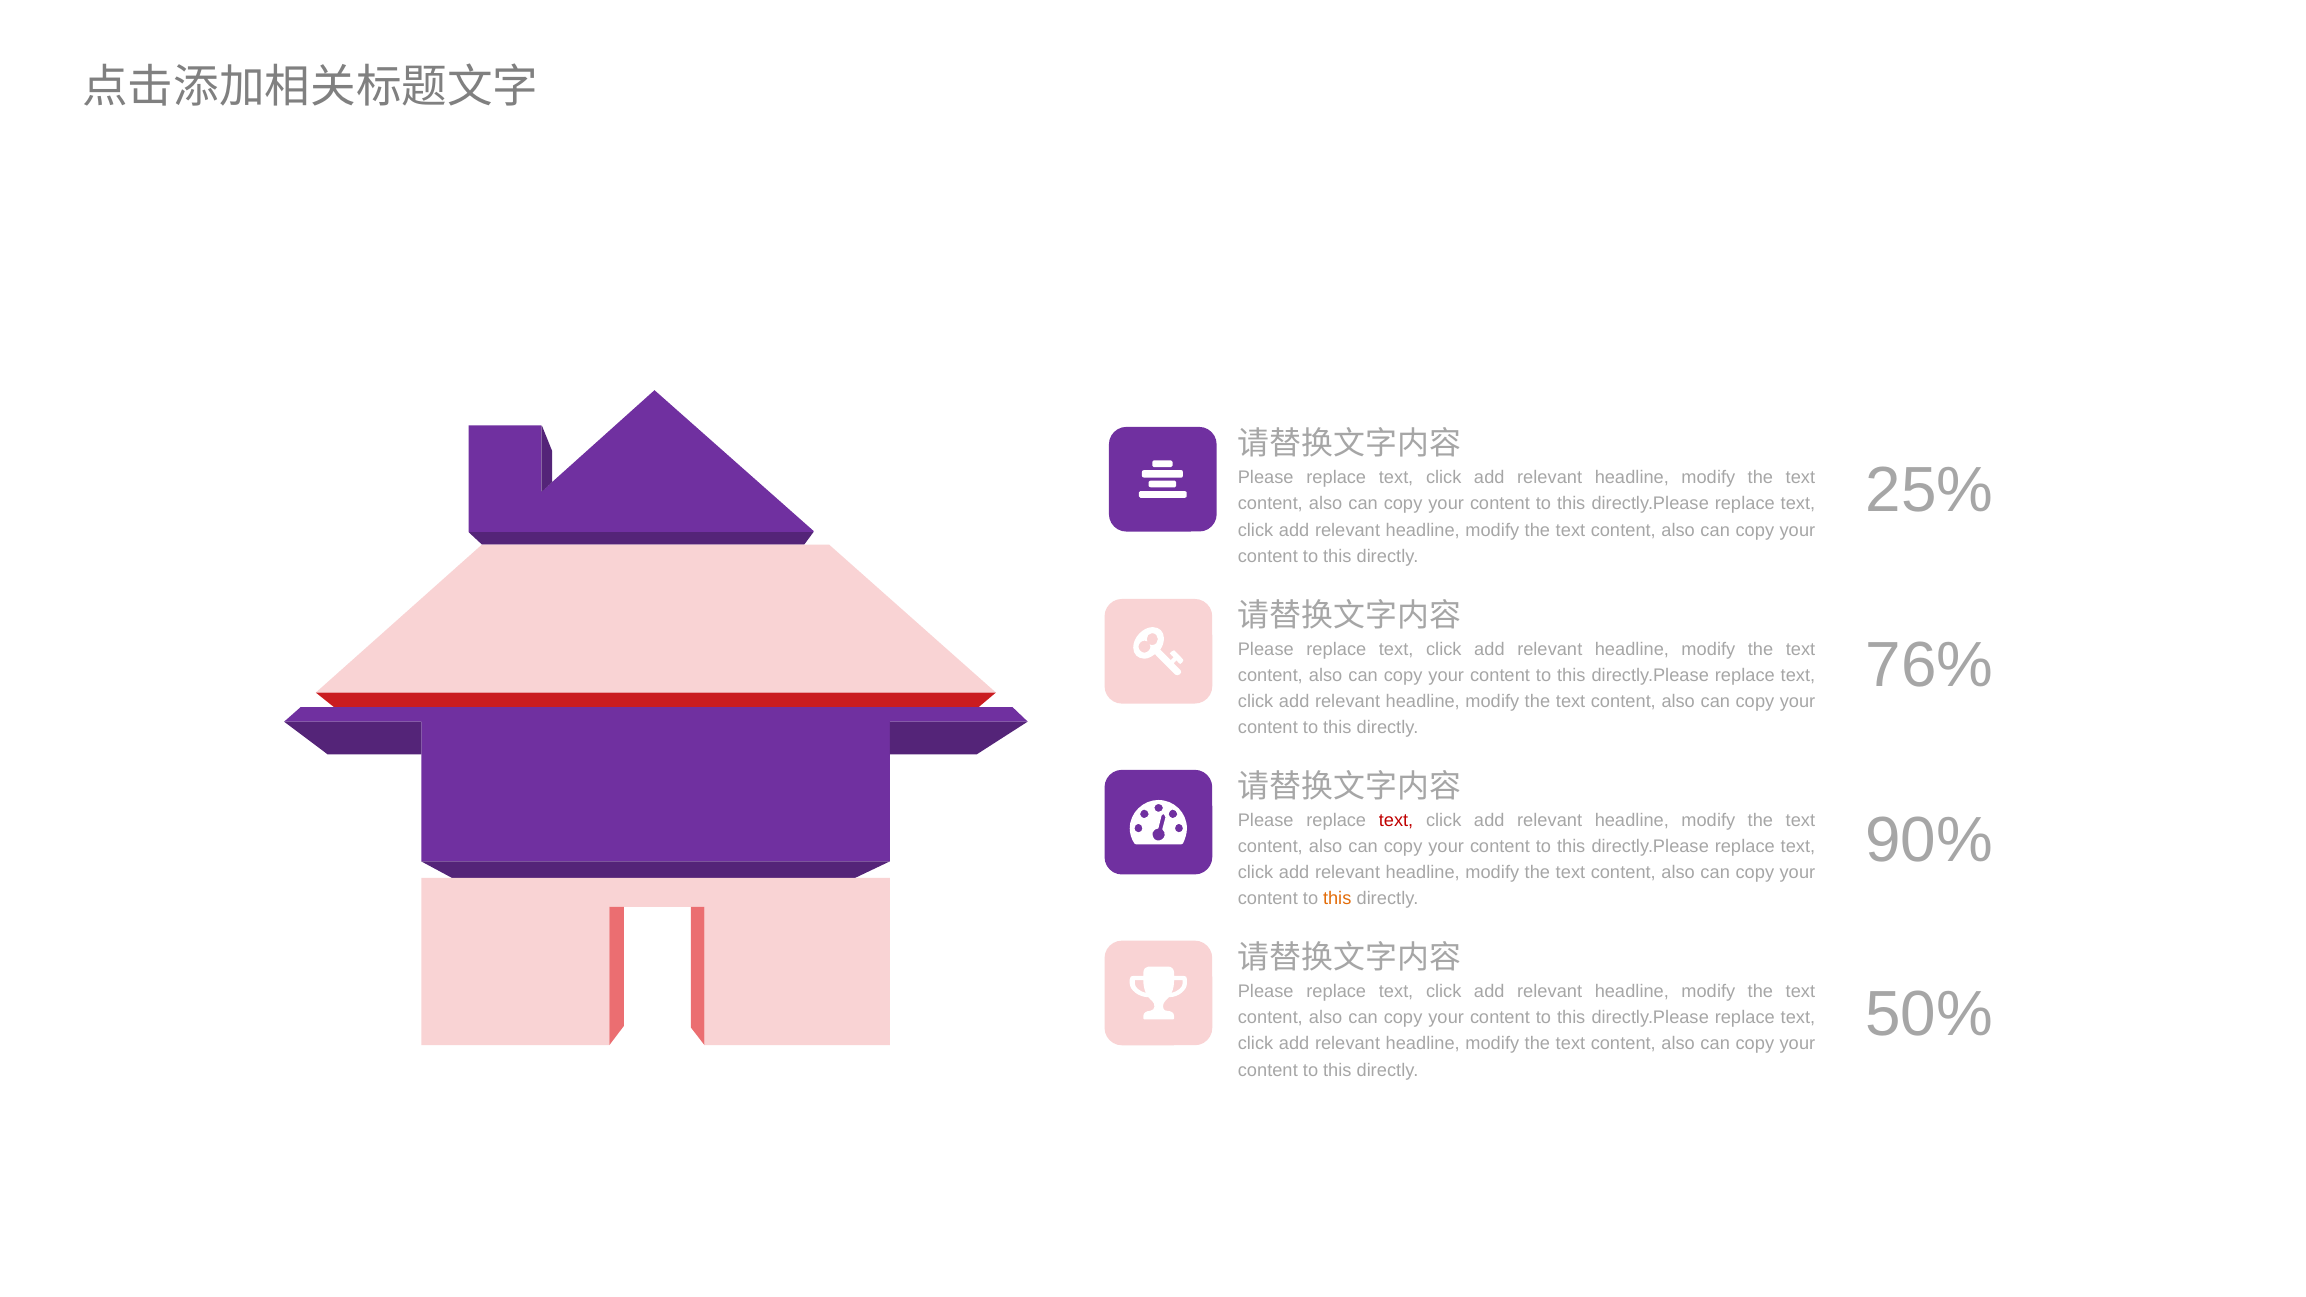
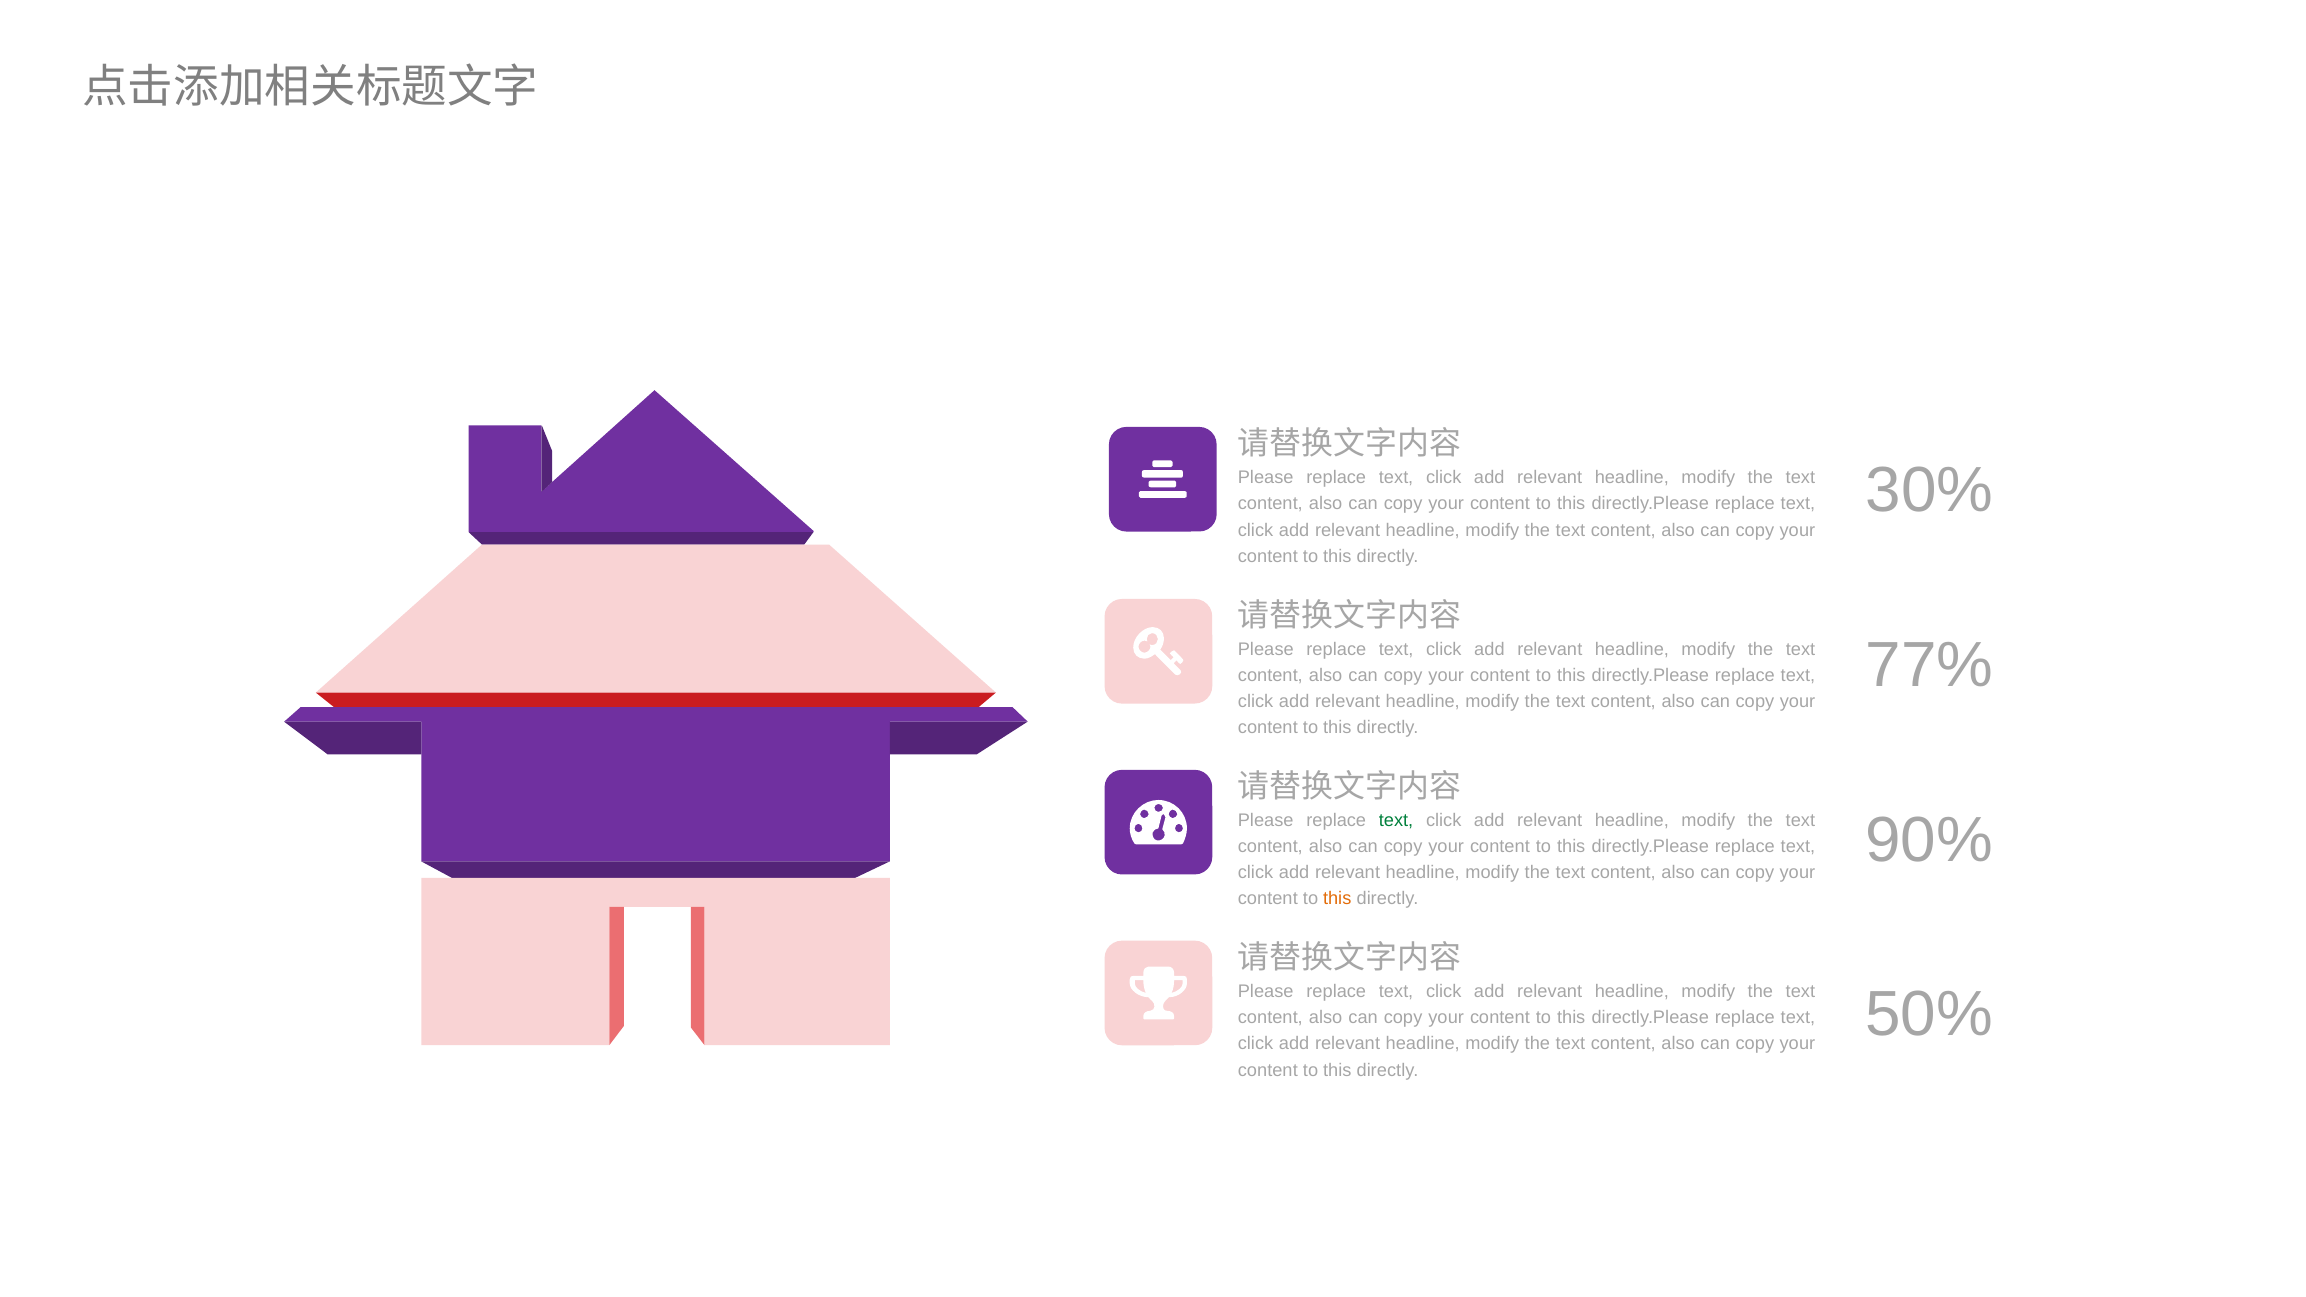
25%: 25% -> 30%
76%: 76% -> 77%
text at (1396, 820) colour: red -> green
